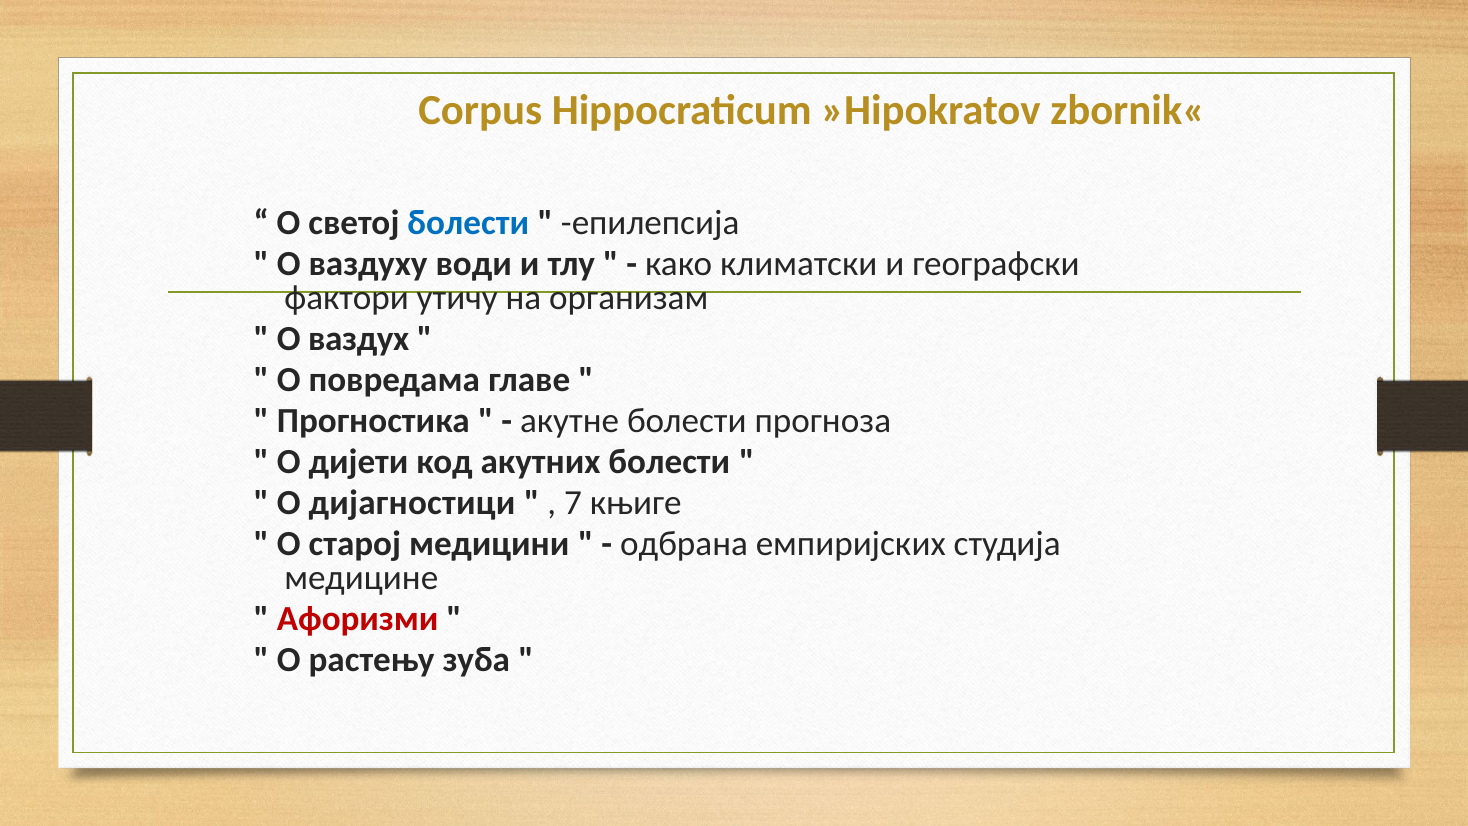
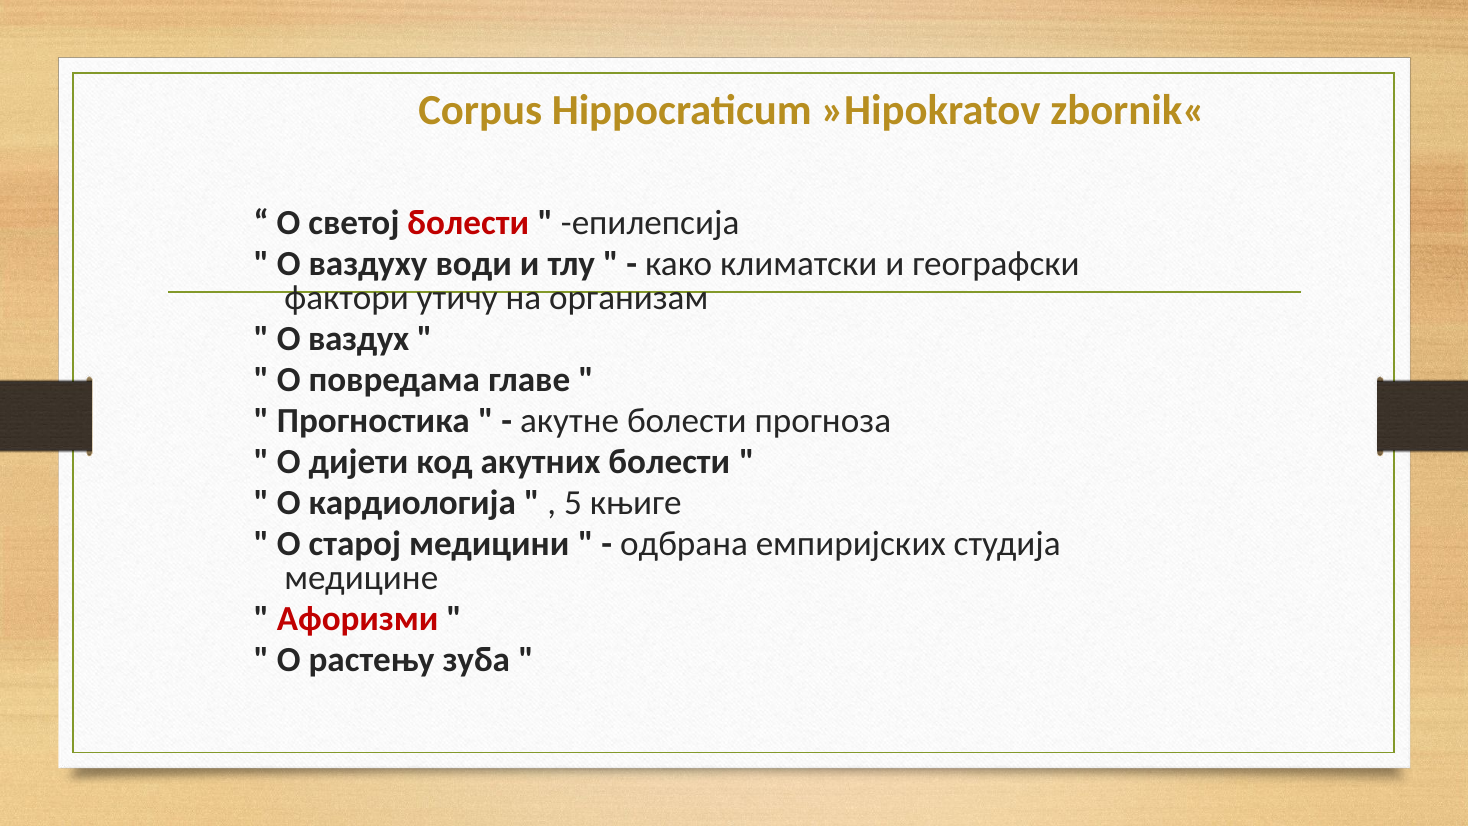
болести at (468, 223) colour: blue -> red
дијагностици: дијагностици -> кардиологија
7: 7 -> 5
